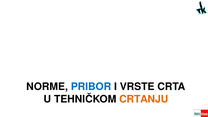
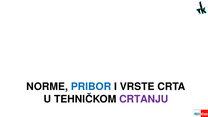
CRTANJU colour: orange -> purple
